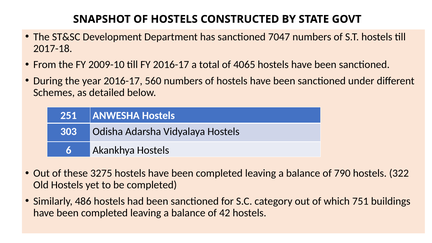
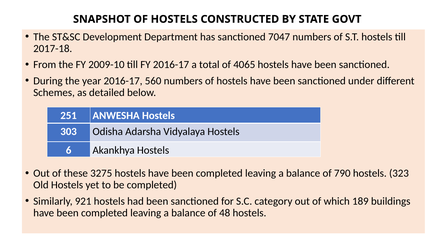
322: 322 -> 323
486: 486 -> 921
751: 751 -> 189
42: 42 -> 48
